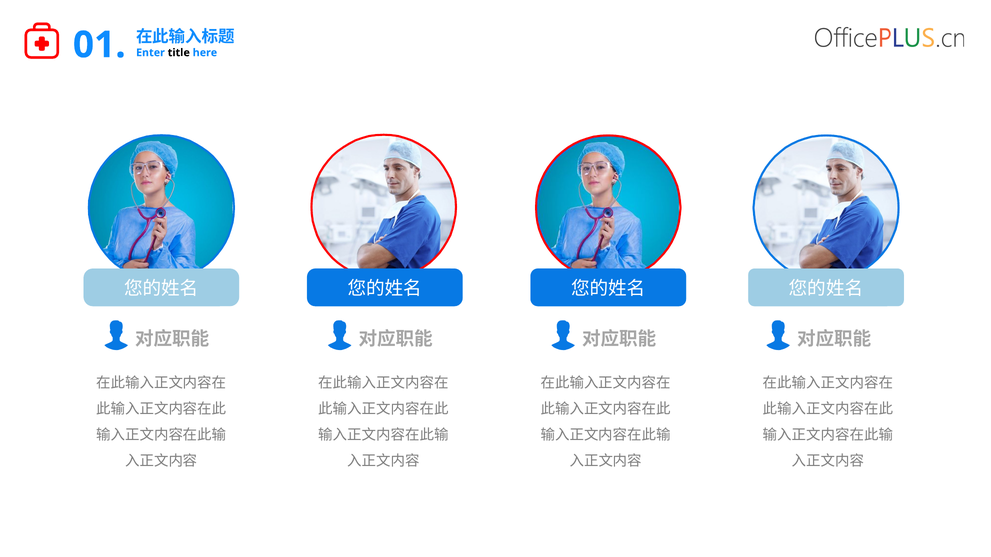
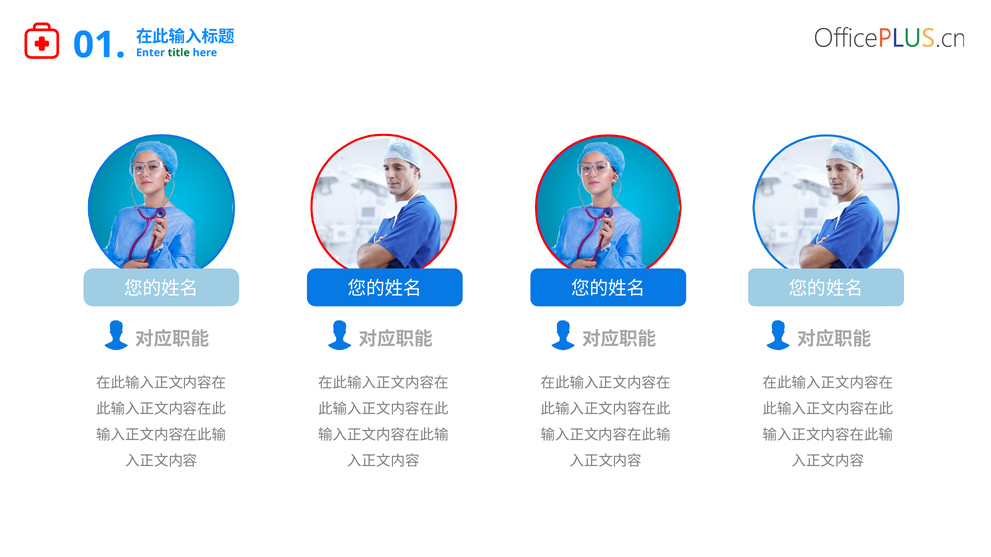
title colour: black -> green
